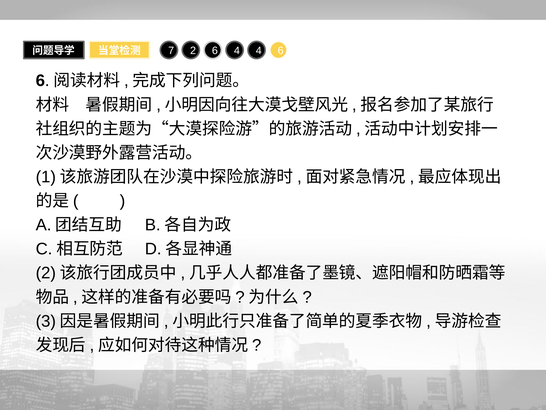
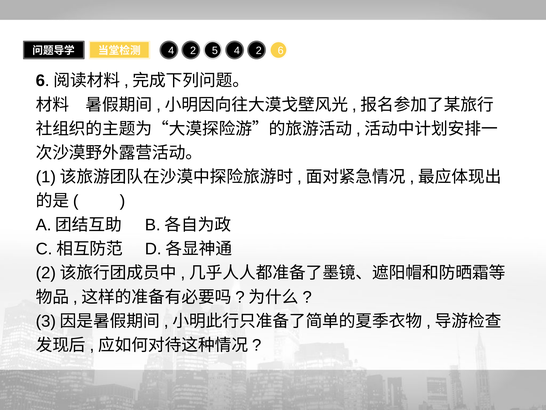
7 at (171, 51): 7 -> 4
2 6: 6 -> 5
4 at (259, 51): 4 -> 2
